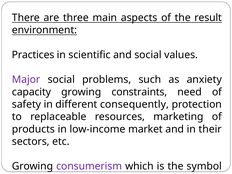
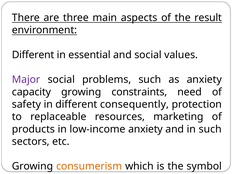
Practices at (33, 55): Practices -> Different
scientific: scientific -> essential
low-income market: market -> anxiety
in their: their -> such
consumerism colour: purple -> orange
